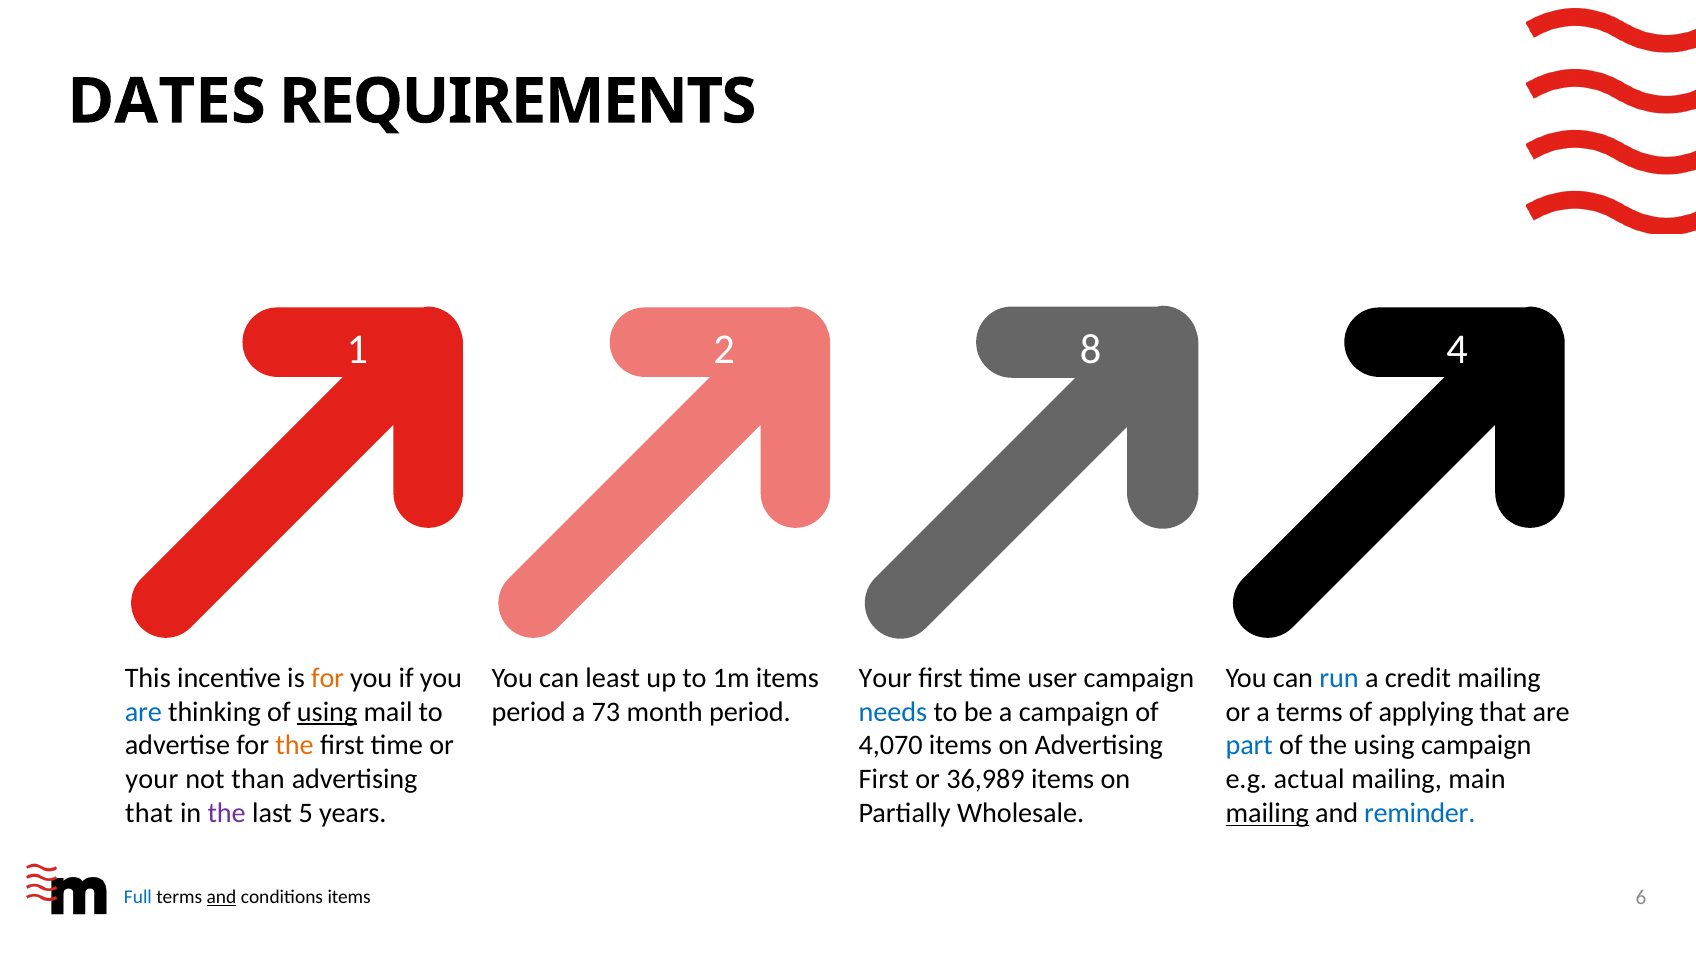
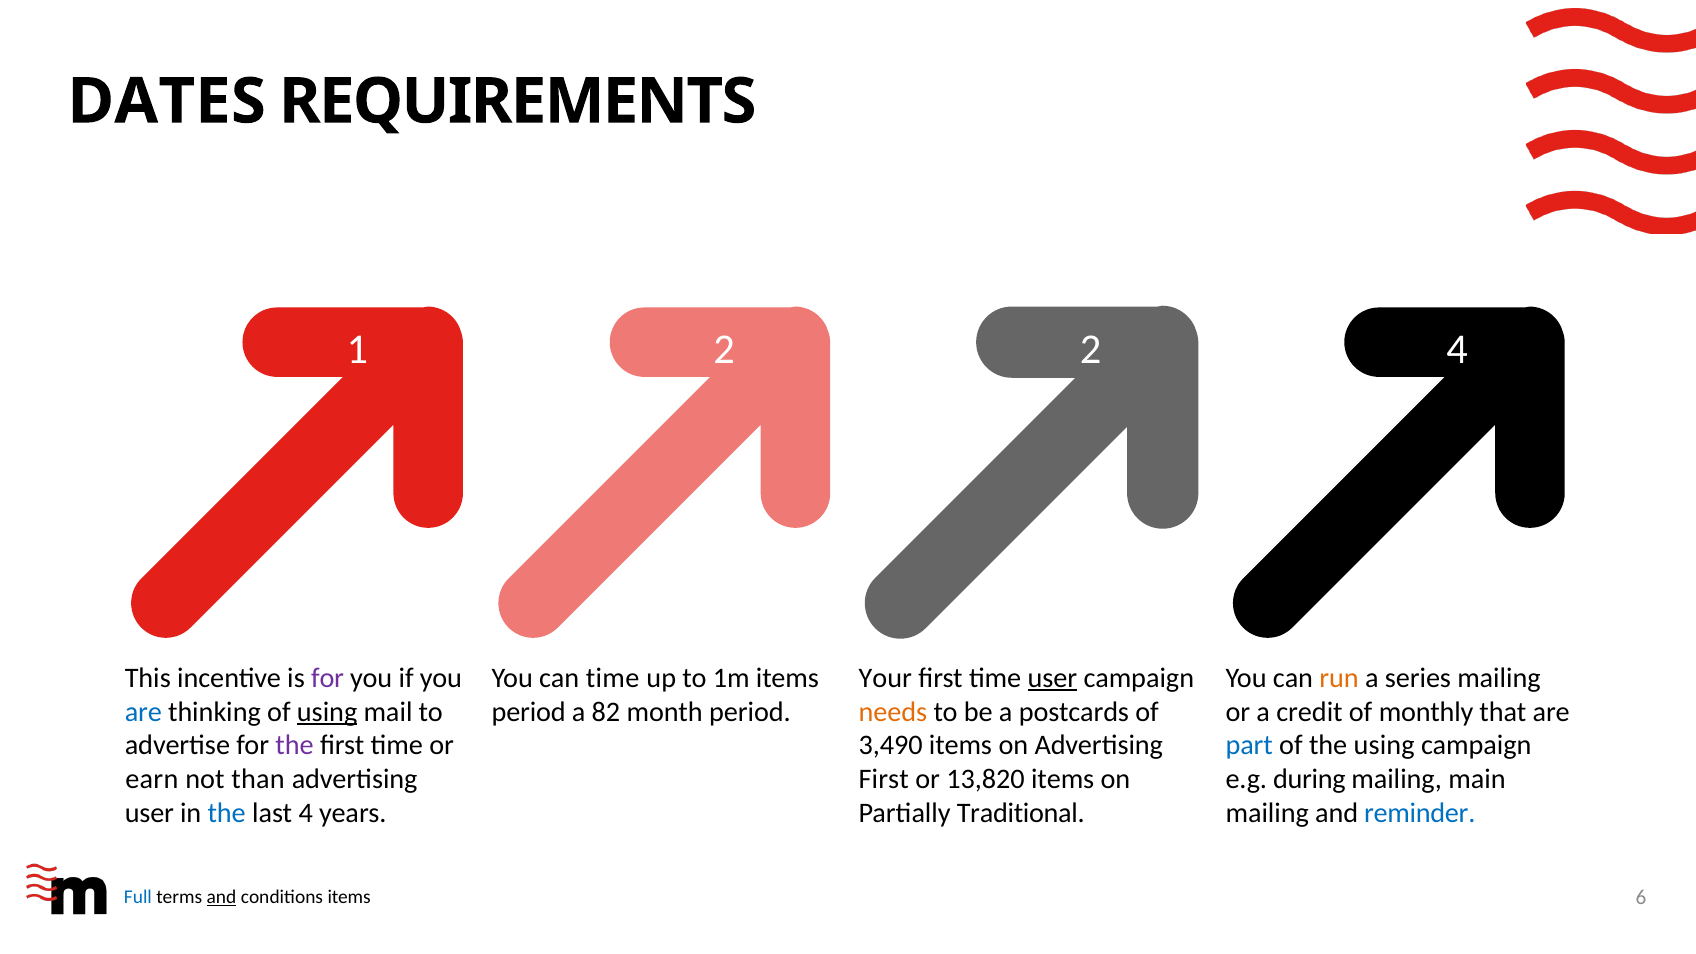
2 8: 8 -> 2
can least: least -> time
for at (328, 678) colour: orange -> purple
user at (1052, 678) underline: none -> present
run colour: blue -> orange
credit: credit -> series
73: 73 -> 82
needs colour: blue -> orange
a campaign: campaign -> postcards
a terms: terms -> credit
applying: applying -> monthly
the at (295, 746) colour: orange -> purple
4,070: 4,070 -> 3,490
your at (152, 780): your -> earn
36,989: 36,989 -> 13,820
actual: actual -> during
that at (149, 813): that -> user
the at (227, 813) colour: purple -> blue
last 5: 5 -> 4
Wholesale: Wholesale -> Traditional
mailing at (1267, 813) underline: present -> none
